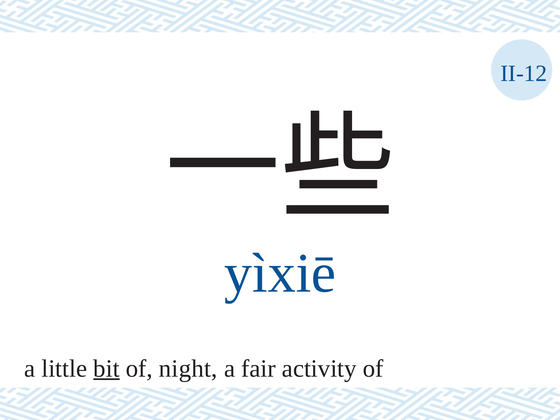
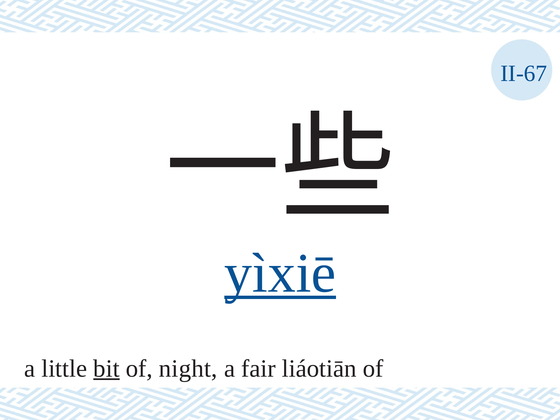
II-12: II-12 -> II-67
yìxiē underline: none -> present
activity: activity -> liáotiān
